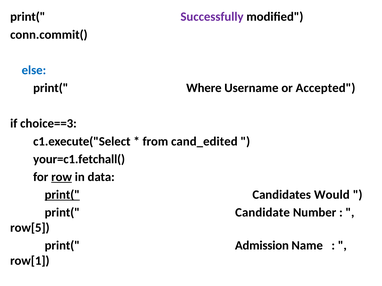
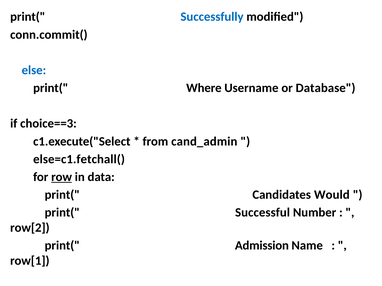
Successfully colour: purple -> blue
Accepted: Accepted -> Database
cand_edited: cand_edited -> cand_admin
your=c1.fetchall(: your=c1.fetchall( -> else=c1.fetchall(
print( at (62, 195) underline: present -> none
Candidate: Candidate -> Successful
row[5: row[5 -> row[2
